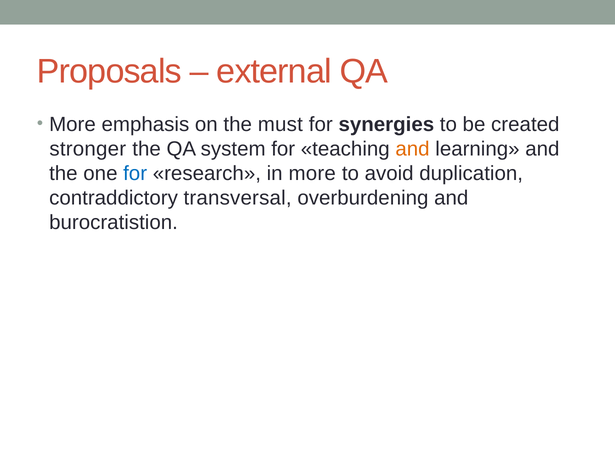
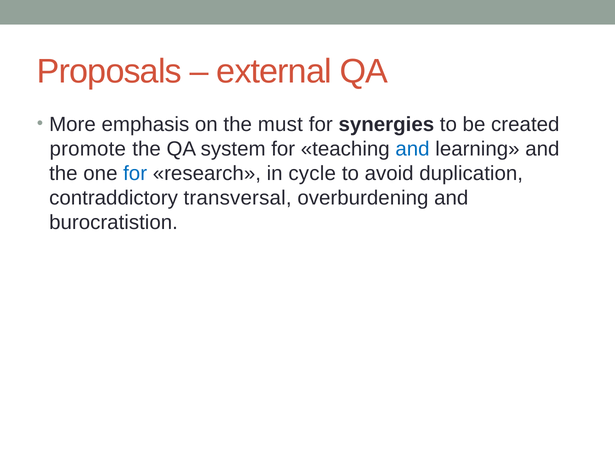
stronger: stronger -> promote
and at (413, 149) colour: orange -> blue
in more: more -> cycle
